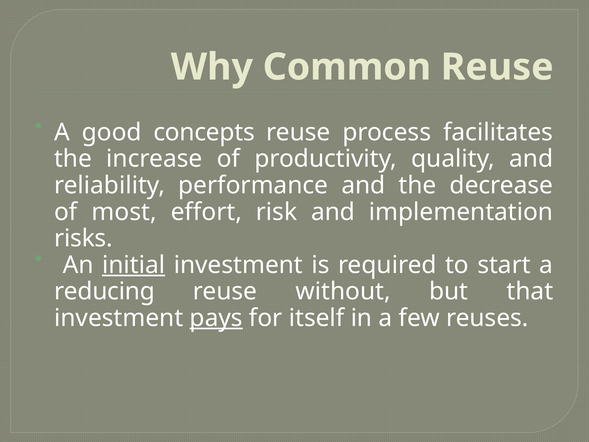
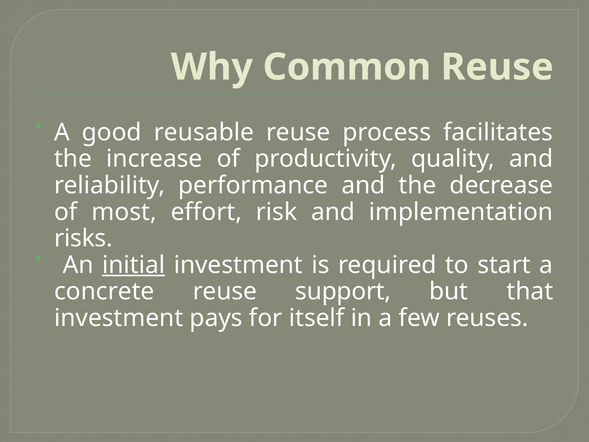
concepts: concepts -> reusable
reducing: reducing -> concrete
without: without -> support
pays underline: present -> none
